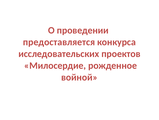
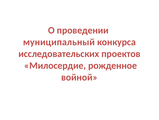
предоставляется: предоставляется -> муниципальный
